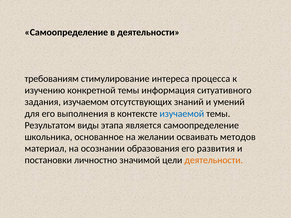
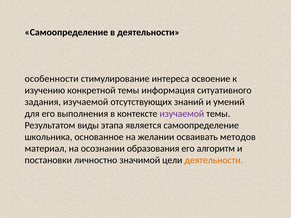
требованиям: требованиям -> особенности
процесса: процесса -> освоение
задания изучаемом: изучаемом -> изучаемой
изучаемой at (182, 114) colour: blue -> purple
развития: развития -> алгоритм
